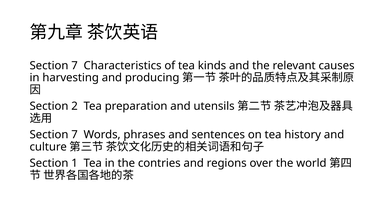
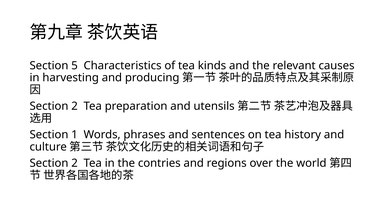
7 at (75, 66): 7 -> 5
7 at (75, 135): 7 -> 1
1 at (75, 163): 1 -> 2
